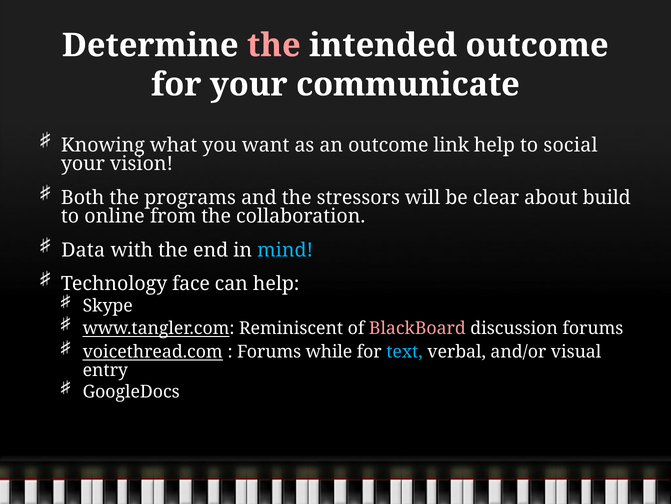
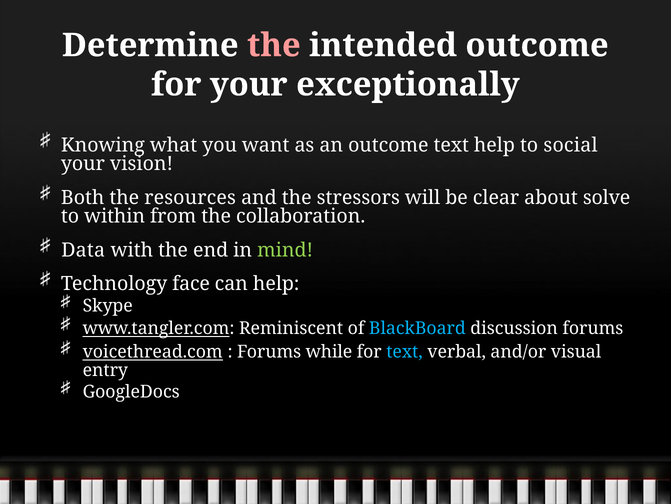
communicate: communicate -> exceptionally
outcome link: link -> text
programs: programs -> resources
build: build -> solve
online: online -> within
mind colour: light blue -> light green
BlackBoard colour: pink -> light blue
